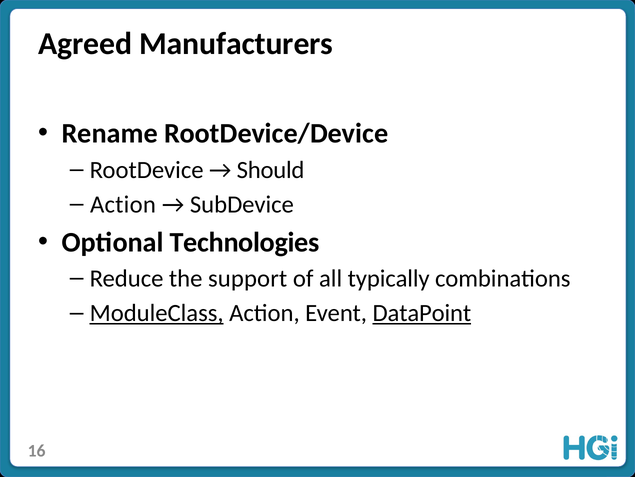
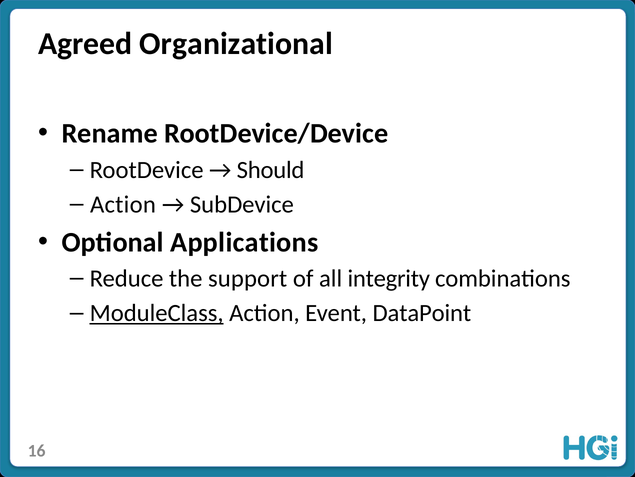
Manufacturers: Manufacturers -> Organizational
Technologies: Technologies -> Applications
typically: typically -> integrity
DataPoint underline: present -> none
